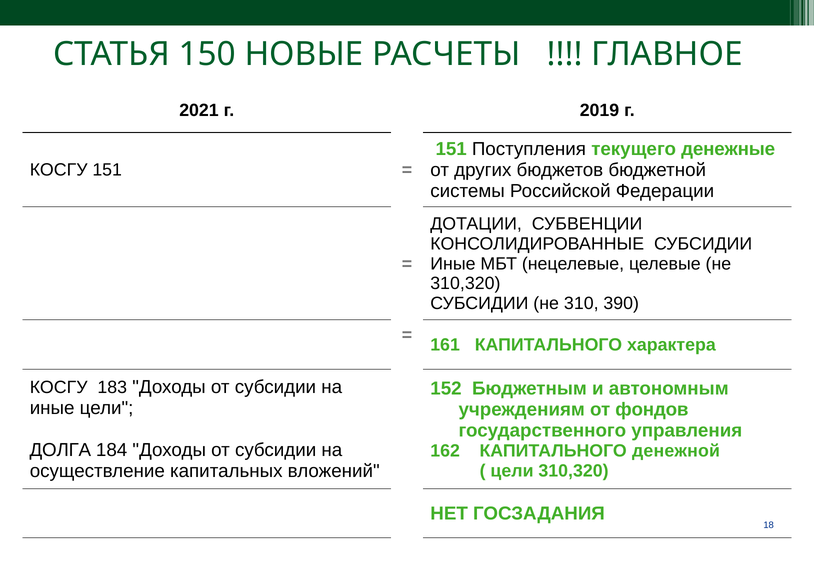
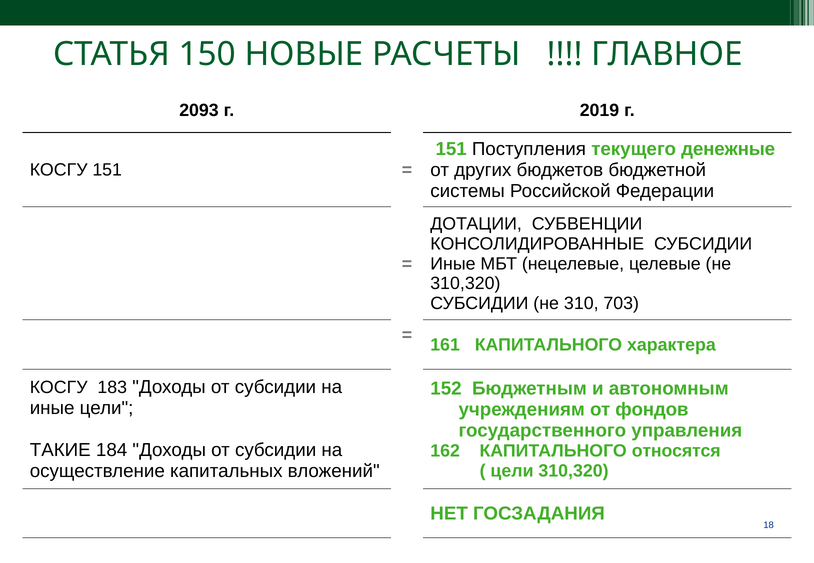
2021: 2021 -> 2093
390: 390 -> 703
ДОЛГА: ДОЛГА -> ТАКИЕ
денежной: денежной -> относятся
